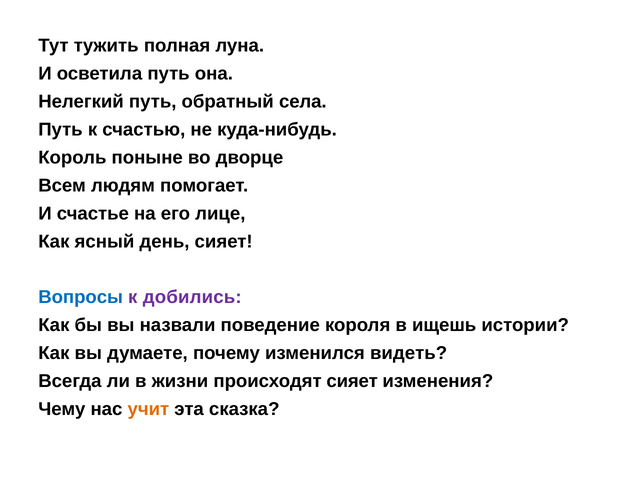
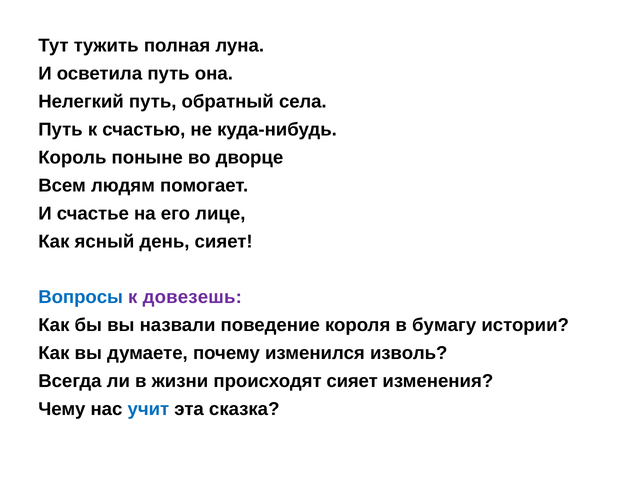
добились: добились -> довезешь
ищешь: ищешь -> бумагу
видеть: видеть -> изволь
учит colour: orange -> blue
